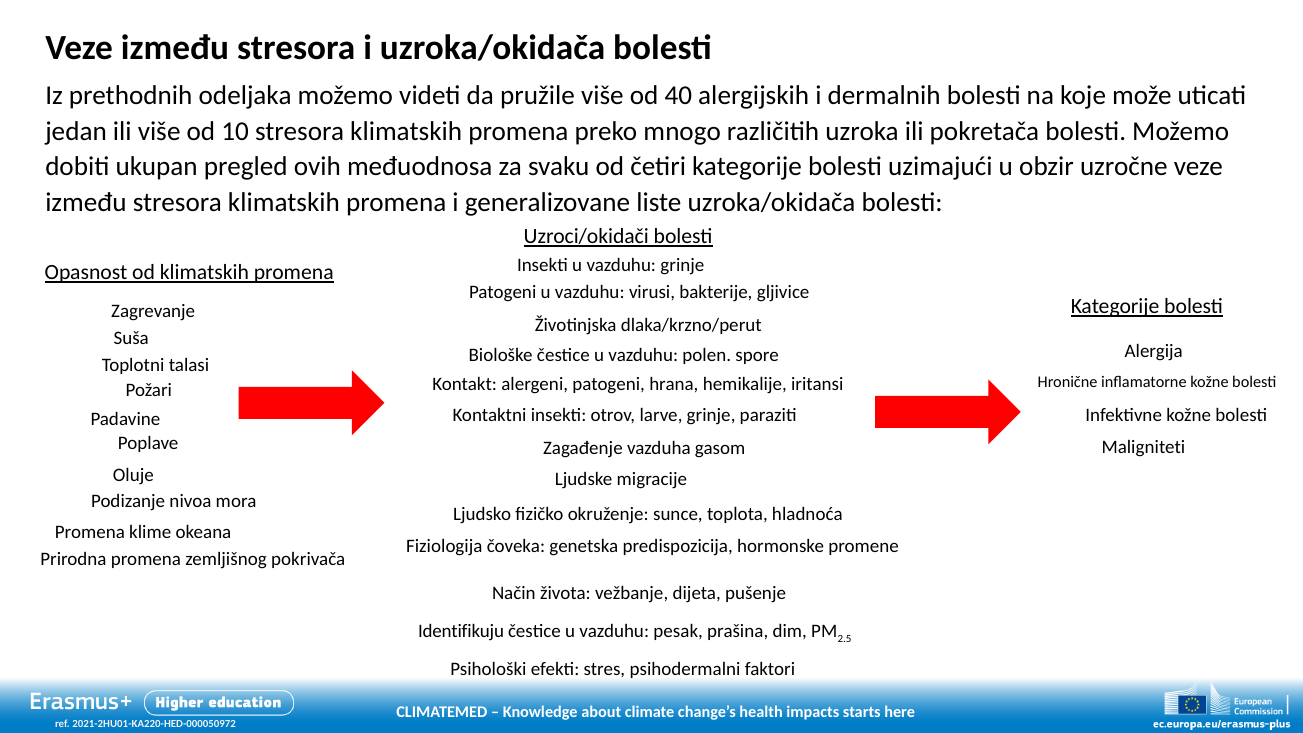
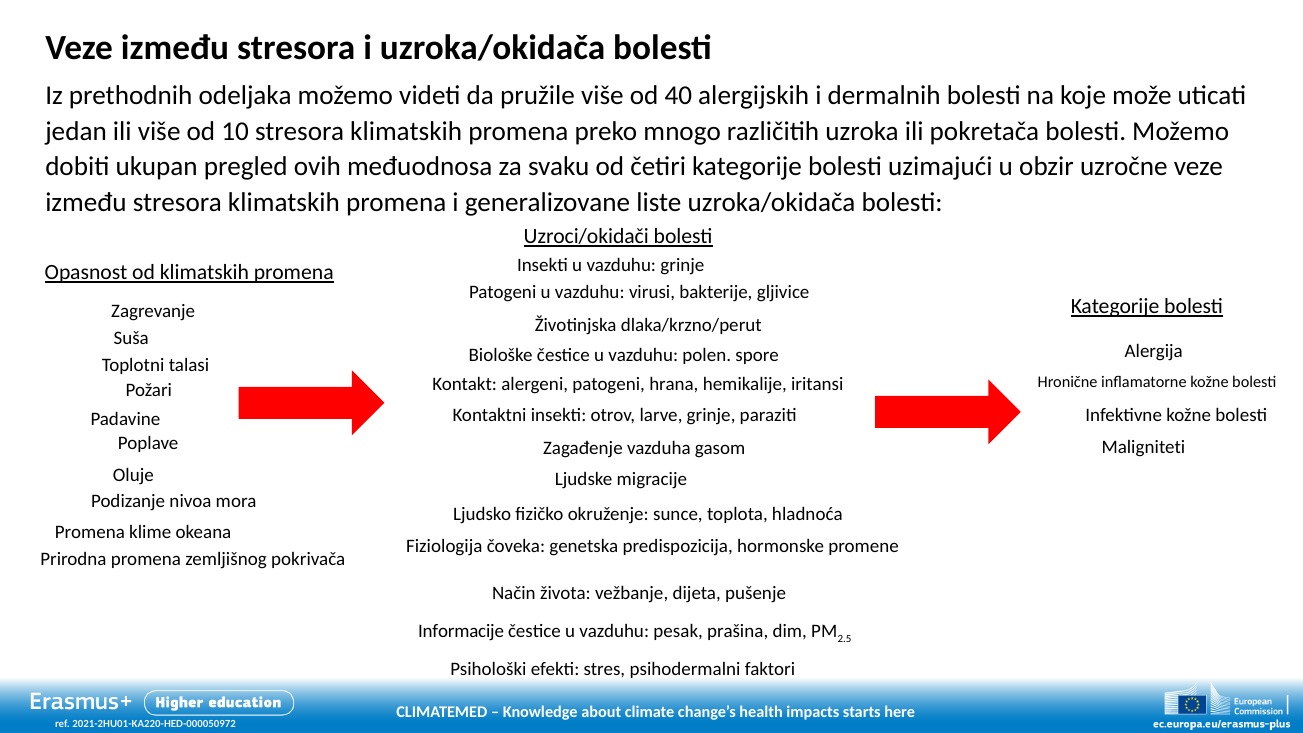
Identifikuju: Identifikuju -> Informacije
